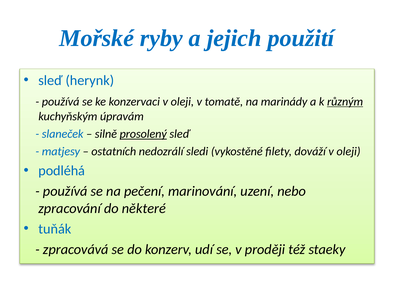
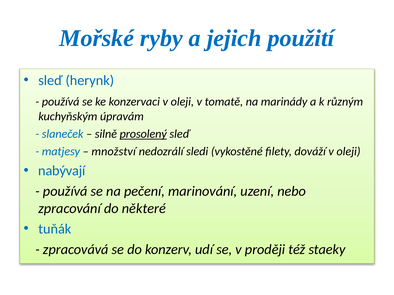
různým underline: present -> none
ostatních: ostatních -> množství
podléhá: podléhá -> nabývají
